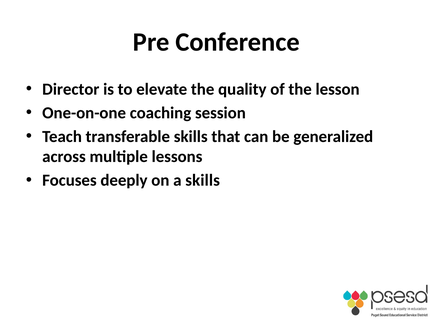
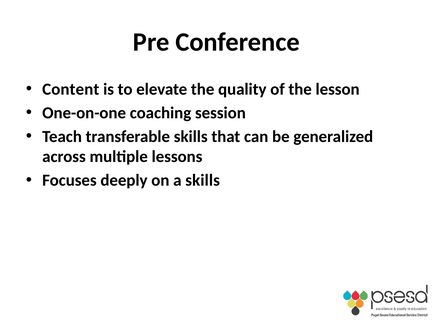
Director: Director -> Content
